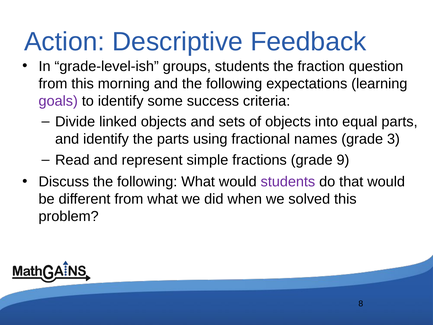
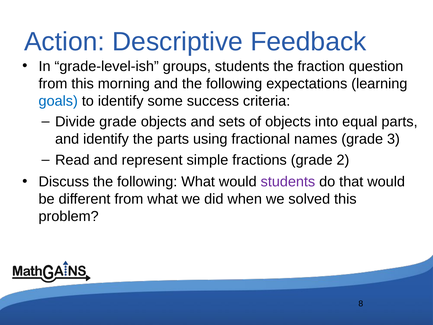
goals colour: purple -> blue
Divide linked: linked -> grade
9: 9 -> 2
